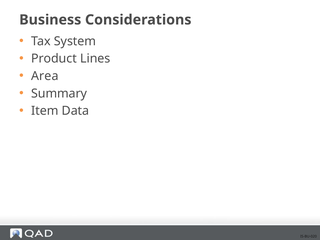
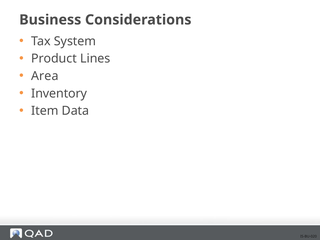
Summary: Summary -> Inventory
